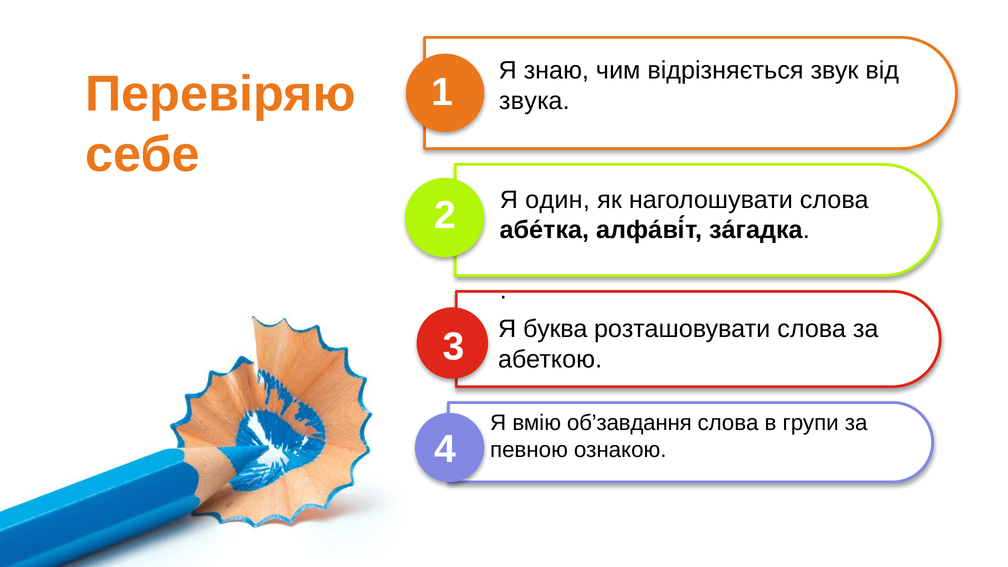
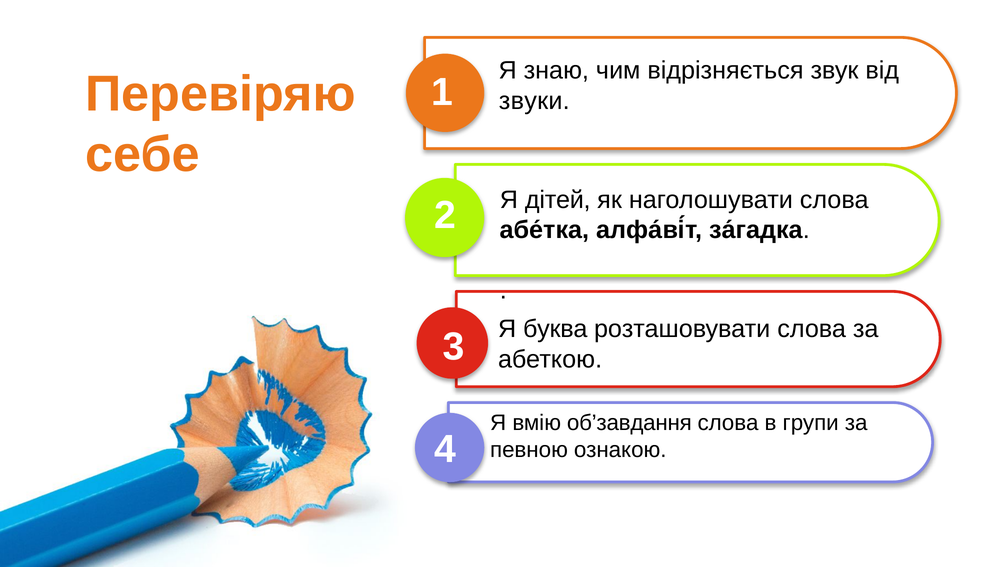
звука: звука -> звуки
один: один -> дітей
